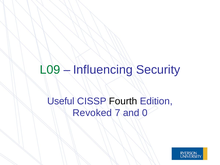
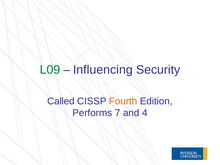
Useful: Useful -> Called
Fourth colour: black -> orange
Revoked: Revoked -> Performs
0: 0 -> 4
